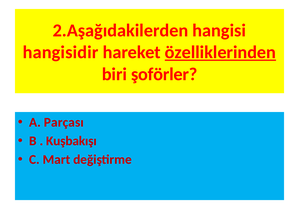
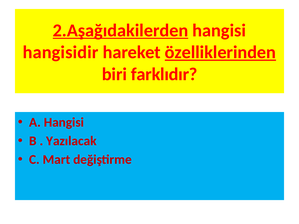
2.Aşağıdakilerden underline: none -> present
şoförler: şoförler -> farklıdır
A Parçası: Parçası -> Hangisi
Kuşbakışı: Kuşbakışı -> Yazılacak
